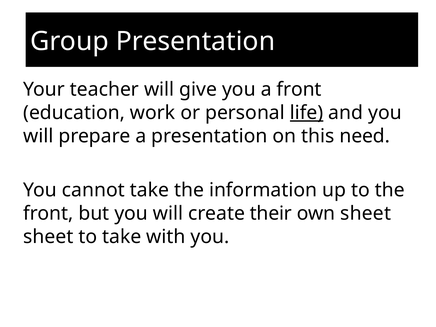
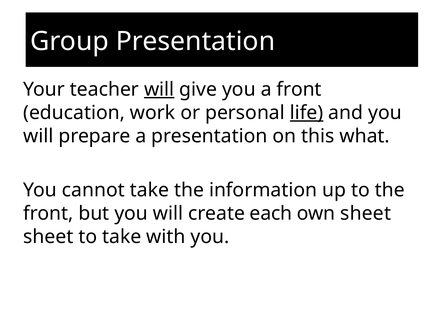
will at (159, 89) underline: none -> present
need: need -> what
their: their -> each
